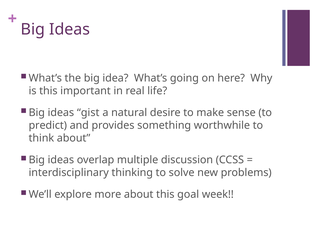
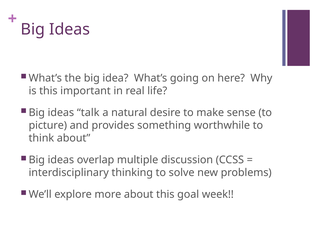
gist: gist -> talk
predict: predict -> picture
